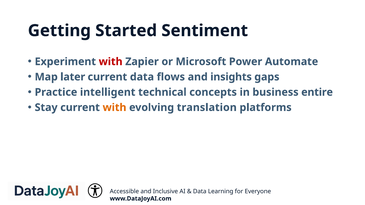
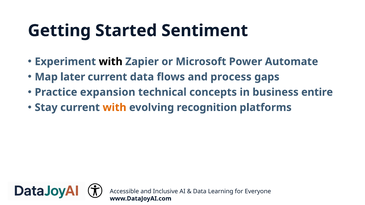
with at (111, 62) colour: red -> black
insights: insights -> process
intelligent: intelligent -> expansion
translation: translation -> recognition
